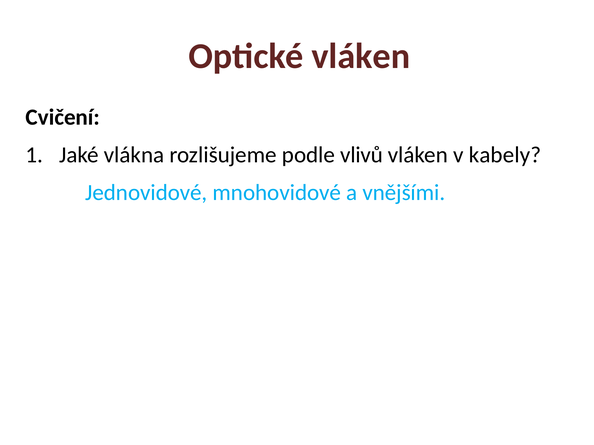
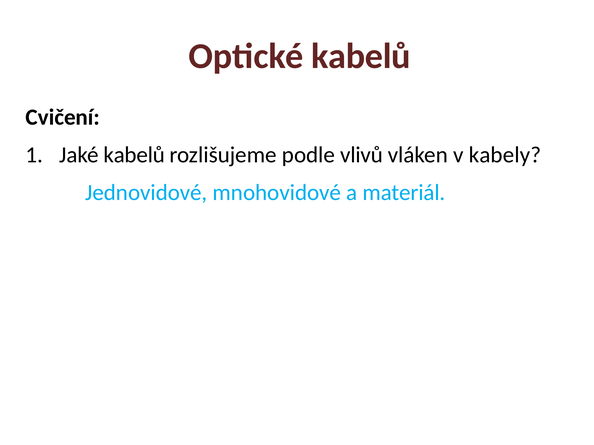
Optické vláken: vláken -> kabelů
Jaké vlákna: vlákna -> kabelů
vnějšími: vnějšími -> materiál
